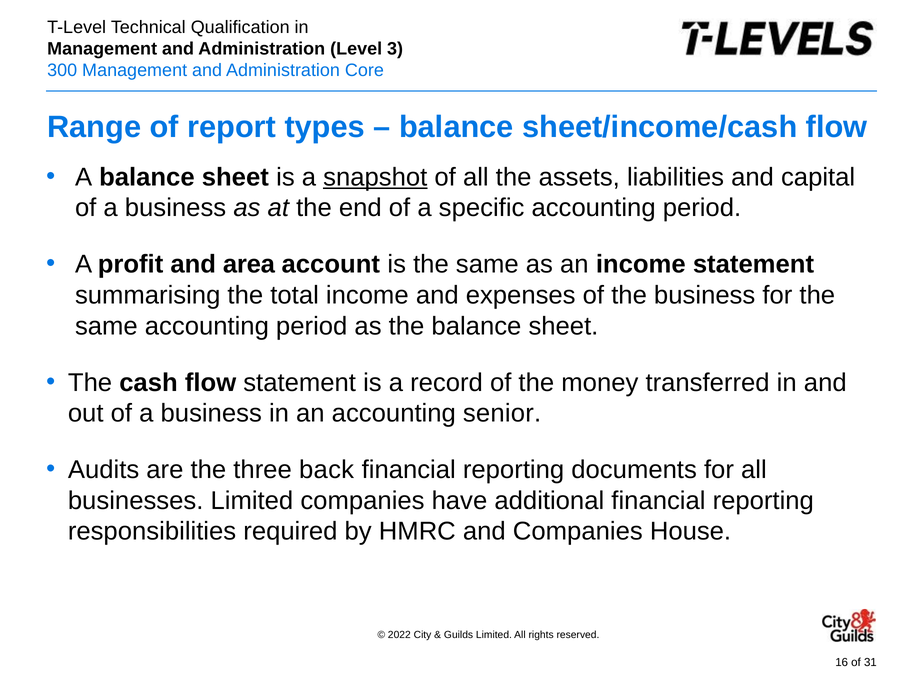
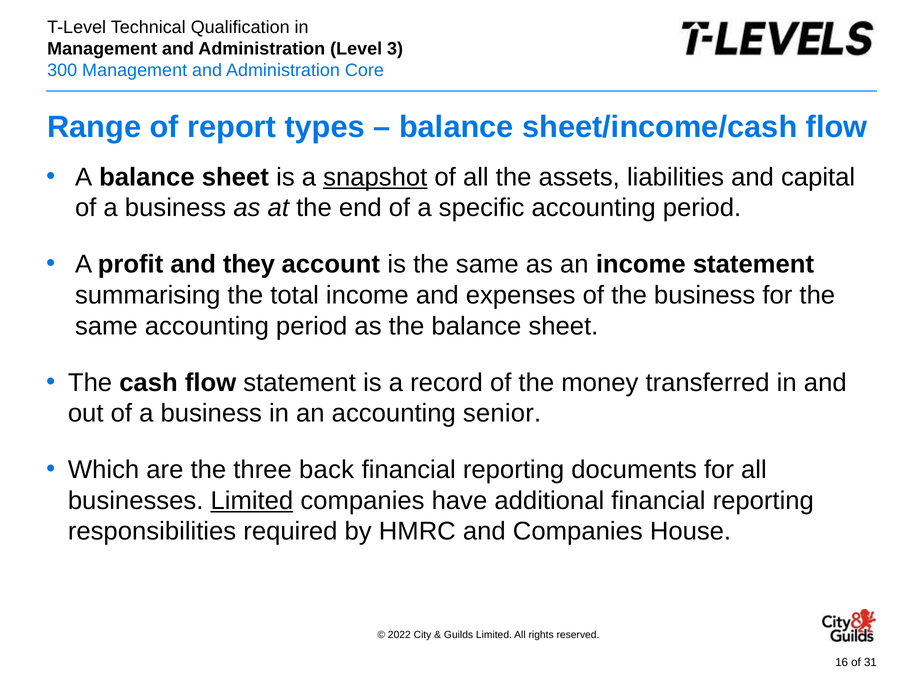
area: area -> they
Audits: Audits -> Which
Limited at (252, 500) underline: none -> present
